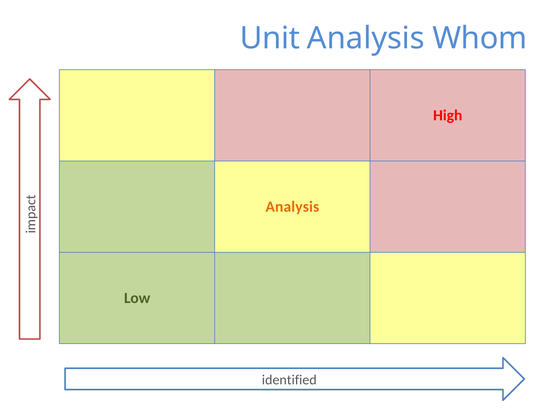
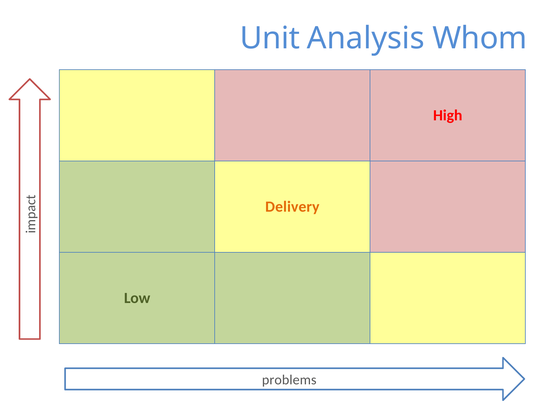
Analysis at (292, 207): Analysis -> Delivery
identified: identified -> problems
